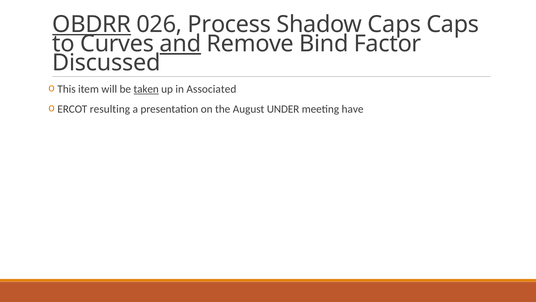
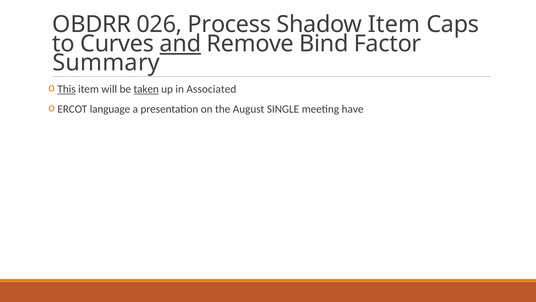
OBDRR underline: present -> none
Shadow Caps: Caps -> Item
Discussed: Discussed -> Summary
This underline: none -> present
resulting: resulting -> language
UNDER: UNDER -> SINGLE
